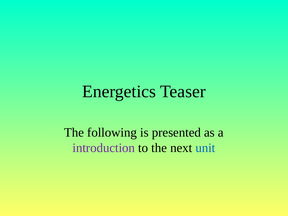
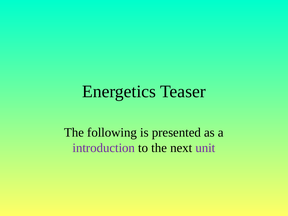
unit colour: blue -> purple
